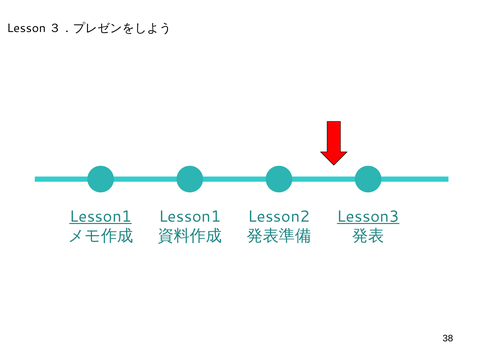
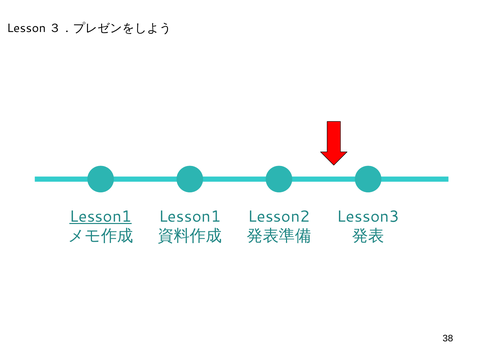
Lesson3 underline: present -> none
